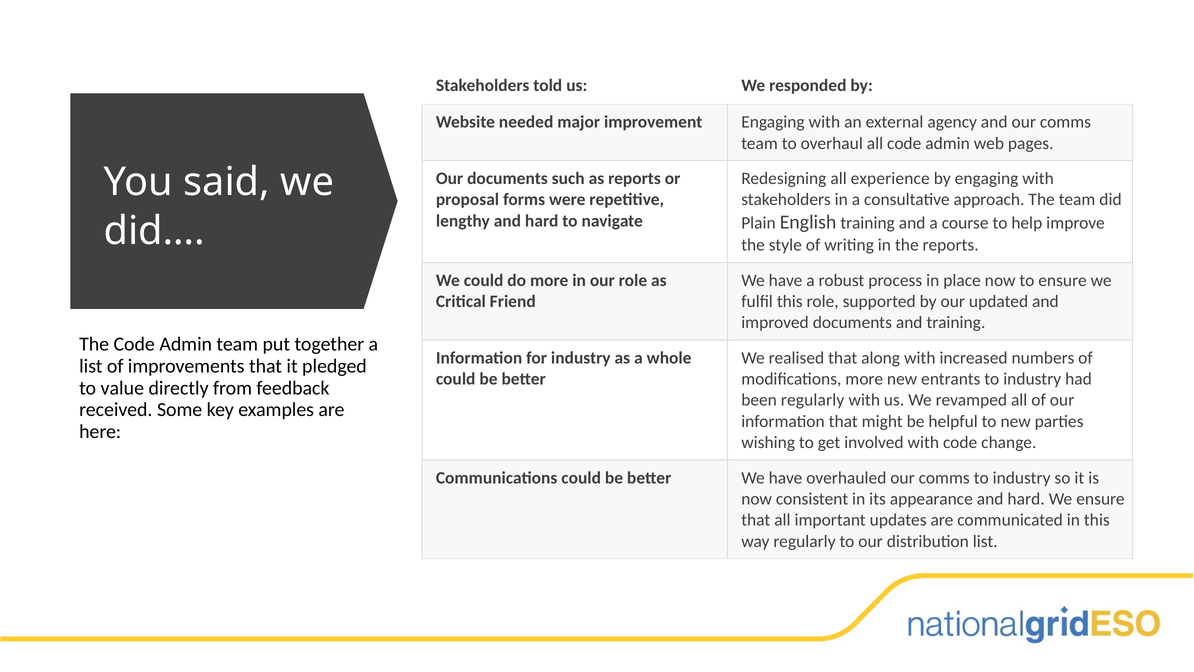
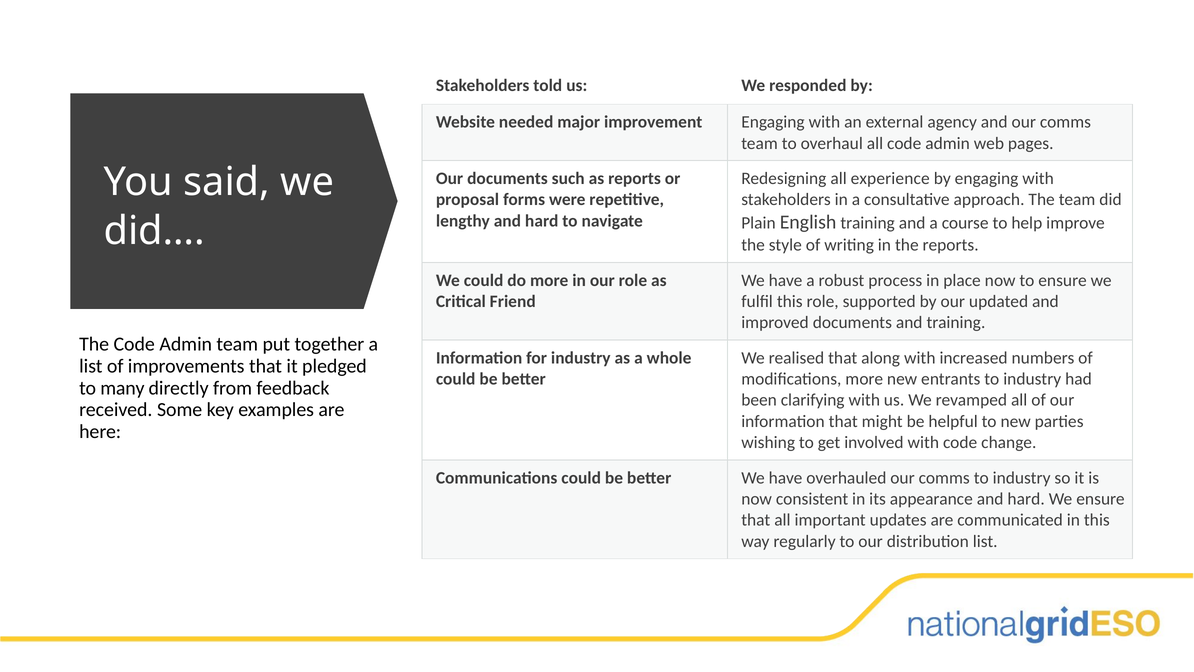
value: value -> many
been regularly: regularly -> clarifying
